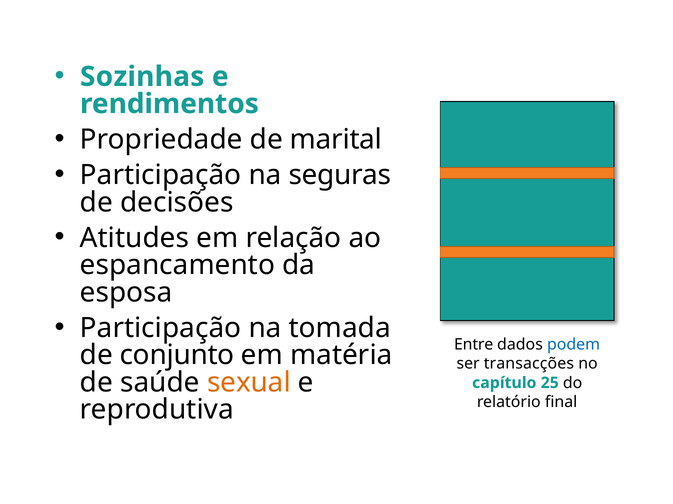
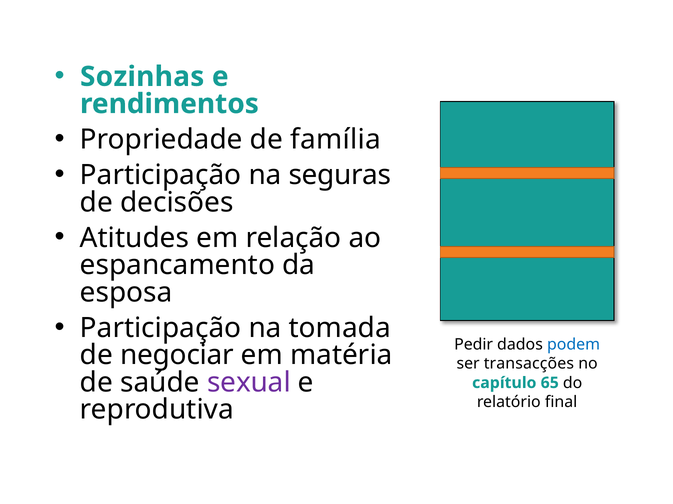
marital: marital -> família
Entre: Entre -> Pedir
conjunto: conjunto -> negociar
sexual colour: orange -> purple
25: 25 -> 65
